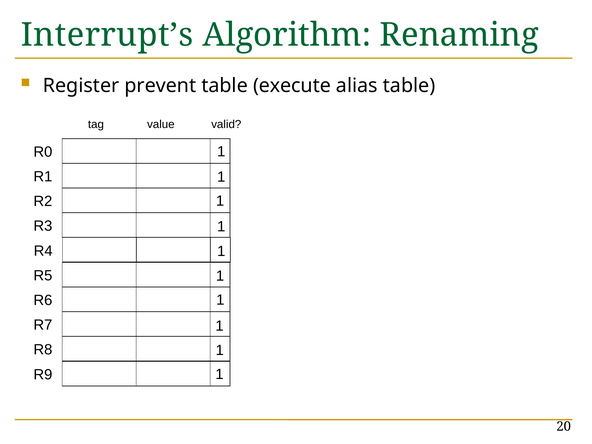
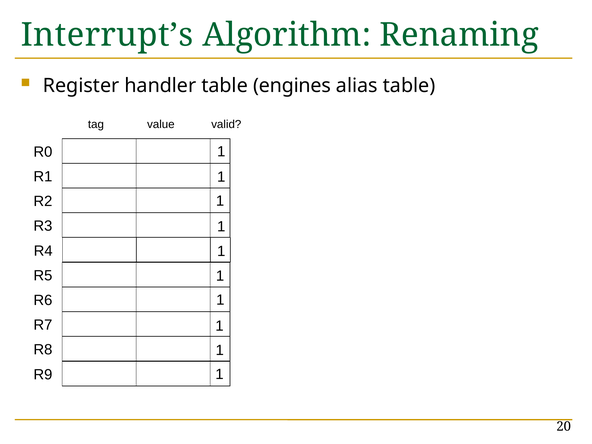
prevent: prevent -> handler
execute: execute -> engines
